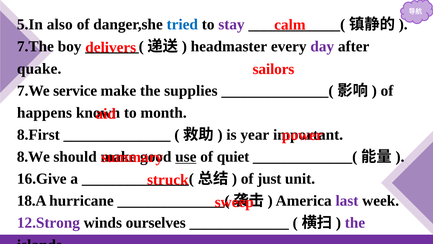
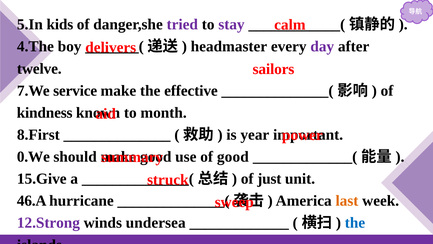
also: also -> kids
tried colour: blue -> purple
7.The: 7.The -> 4.The
quake: quake -> twelve
supplies: supplies -> effective
happens: happens -> kindness
8.We: 8.We -> 0.We
use underline: present -> none
of quiet: quiet -> good
16.Give: 16.Give -> 15.Give
18.A: 18.A -> 46.A
last colour: purple -> orange
ourselves: ourselves -> undersea
the at (355, 222) colour: purple -> blue
